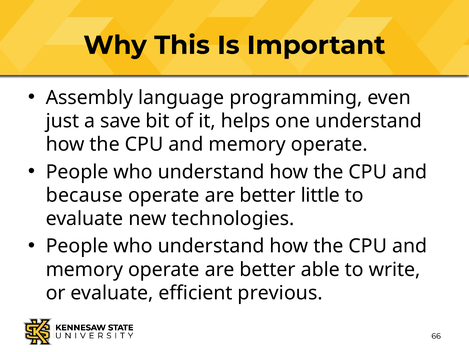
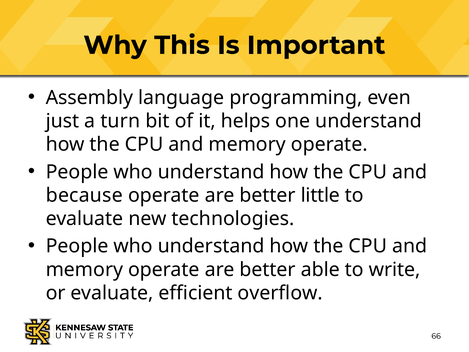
save: save -> turn
previous: previous -> overflow
